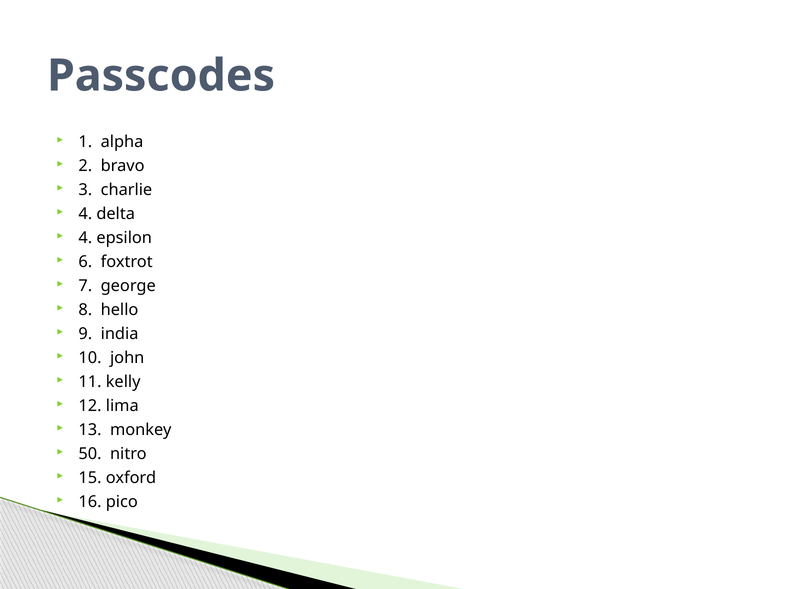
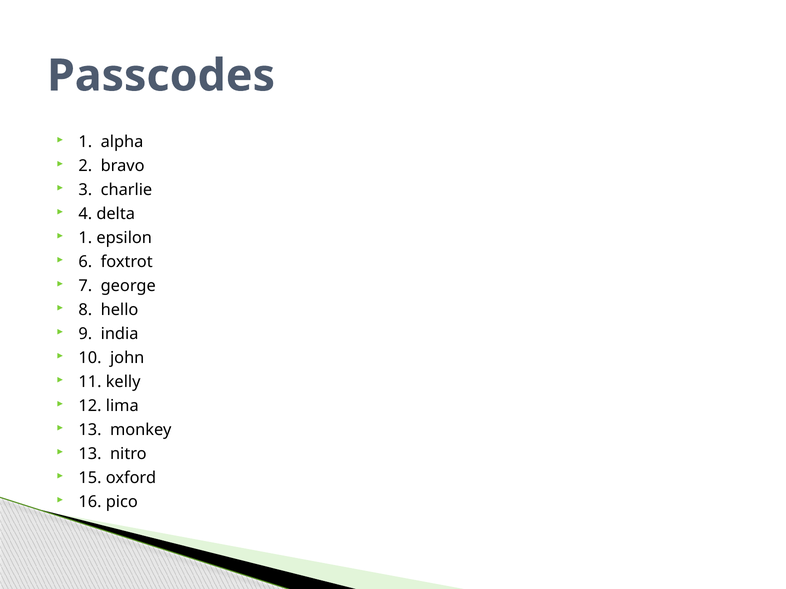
4 at (85, 238): 4 -> 1
50 at (90, 454): 50 -> 13
